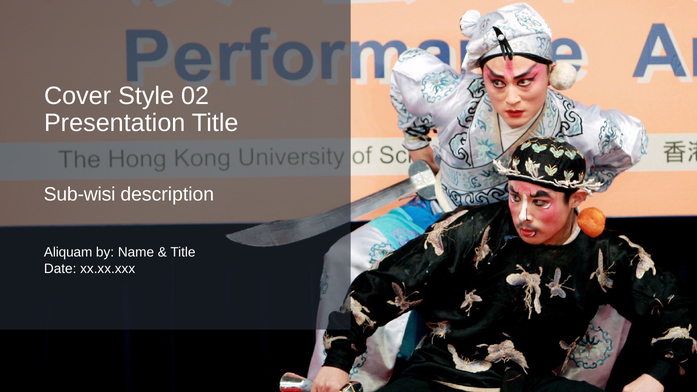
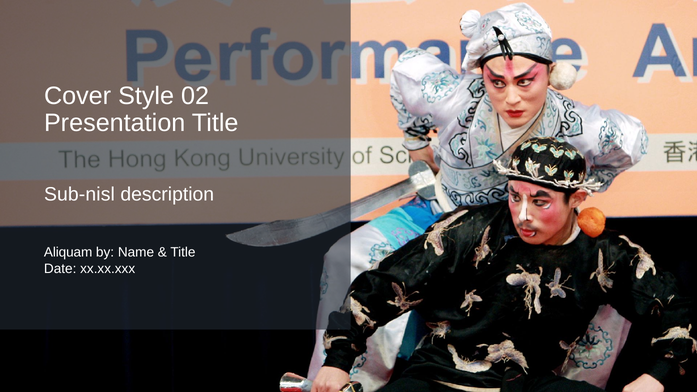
Sub-wisi: Sub-wisi -> Sub-nisl
